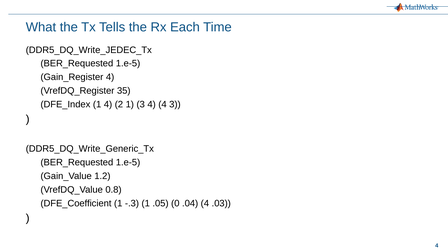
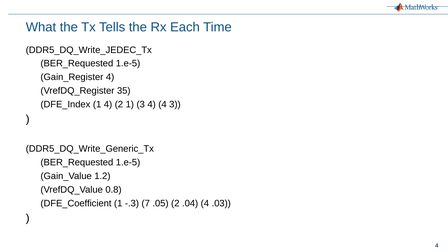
-.3 1: 1 -> 7
.05 0: 0 -> 2
